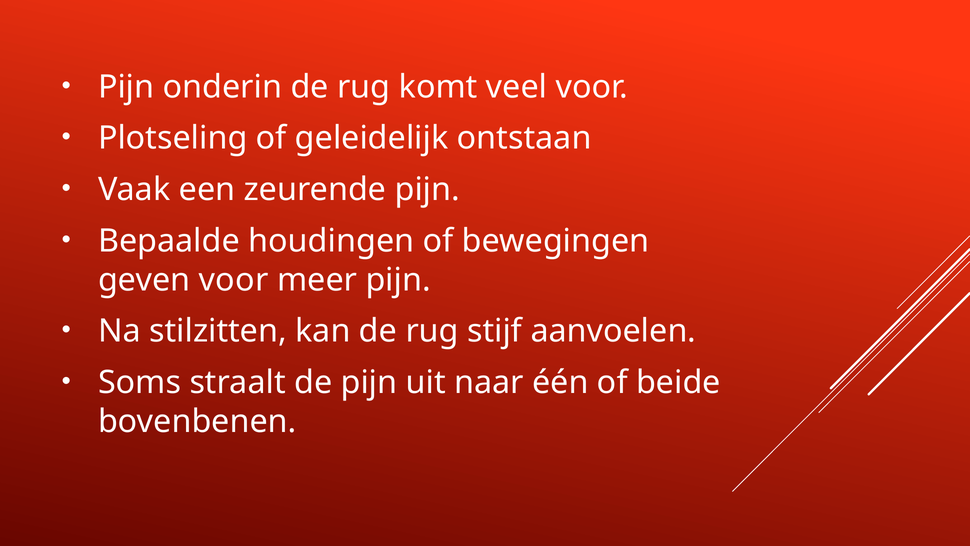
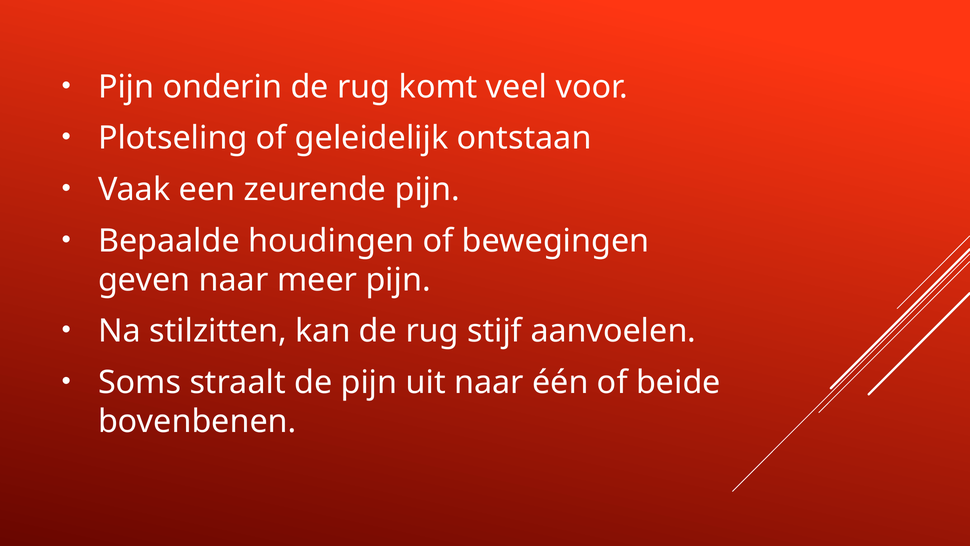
geven voor: voor -> naar
